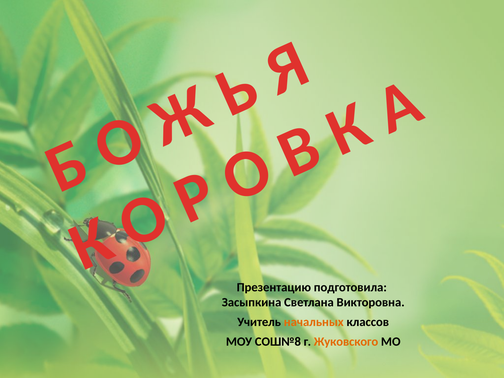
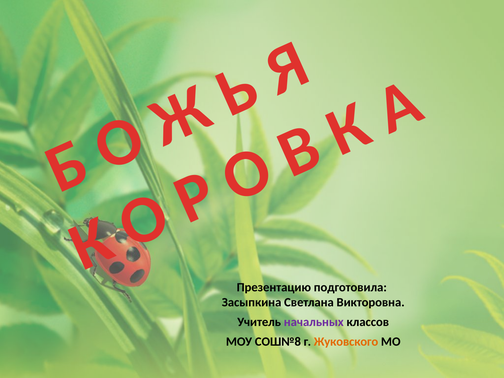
начальных colour: orange -> purple
